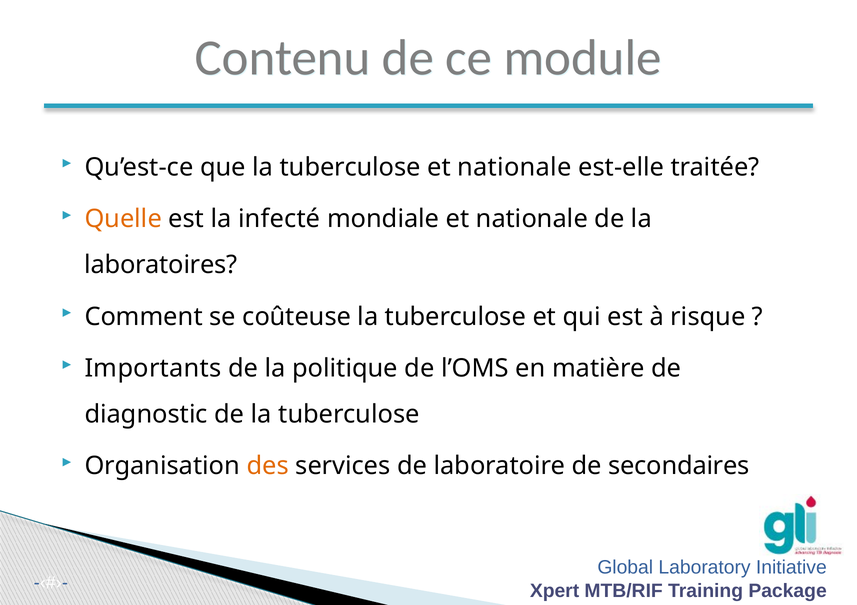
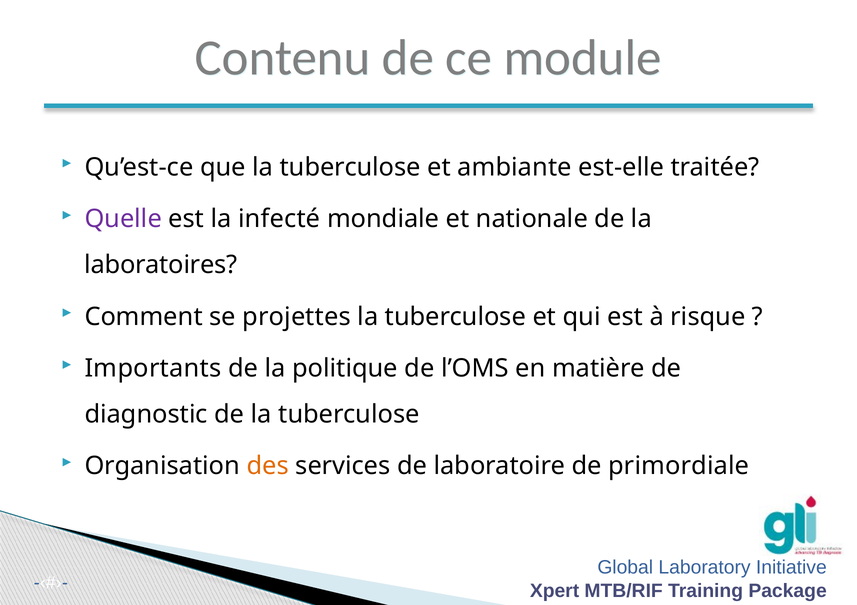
tuberculose et nationale: nationale -> ambiante
Quelle colour: orange -> purple
coûteuse: coûteuse -> projettes
secondaires: secondaires -> primordiale
